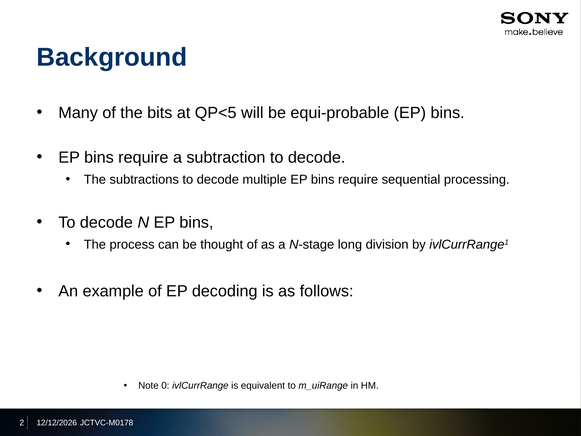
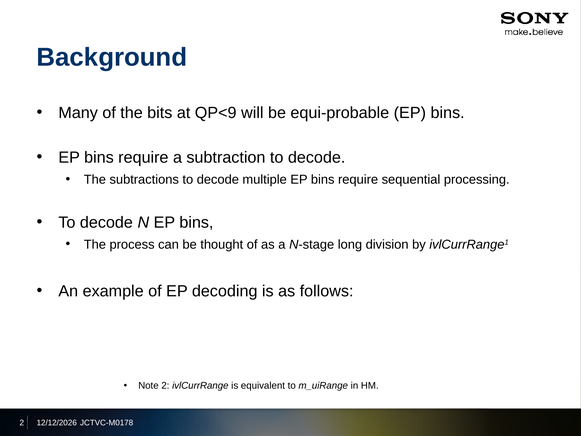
QP<5: QP<5 -> QP<9
Note 0: 0 -> 2
